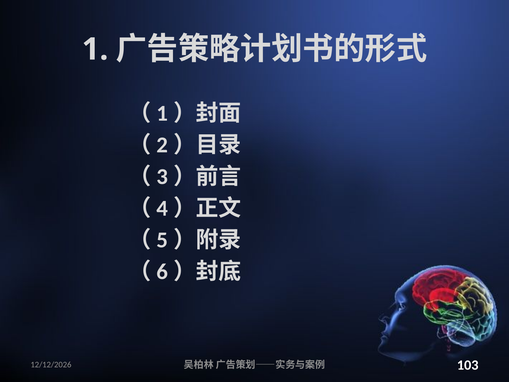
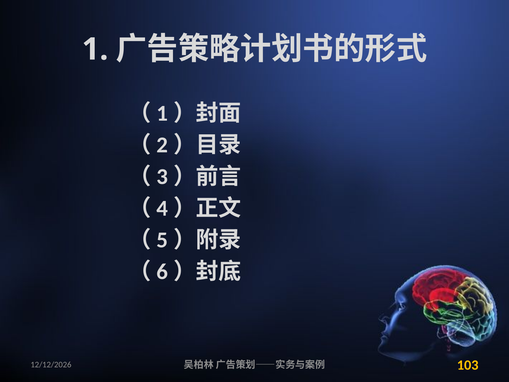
103 colour: white -> yellow
